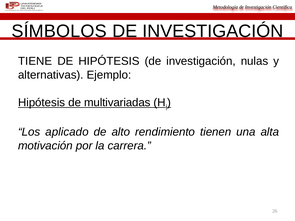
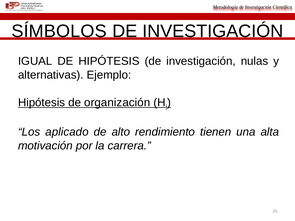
TIENE: TIENE -> IGUAL
multivariadas: multivariadas -> organización
